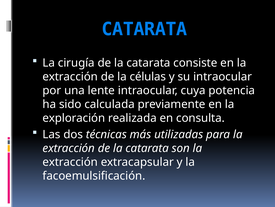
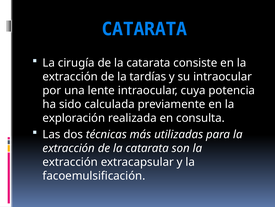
células: células -> tardías
